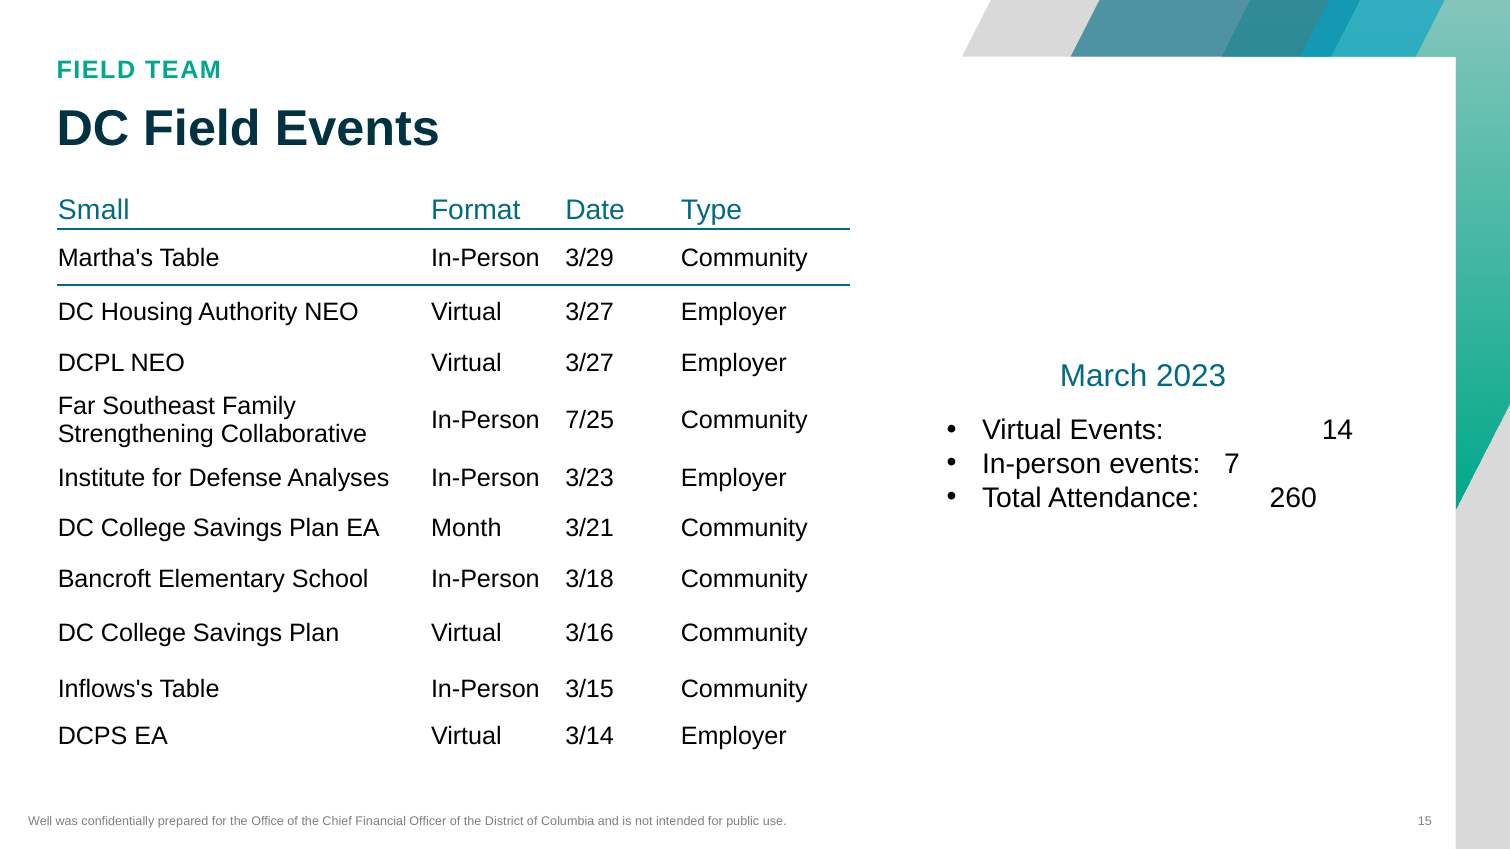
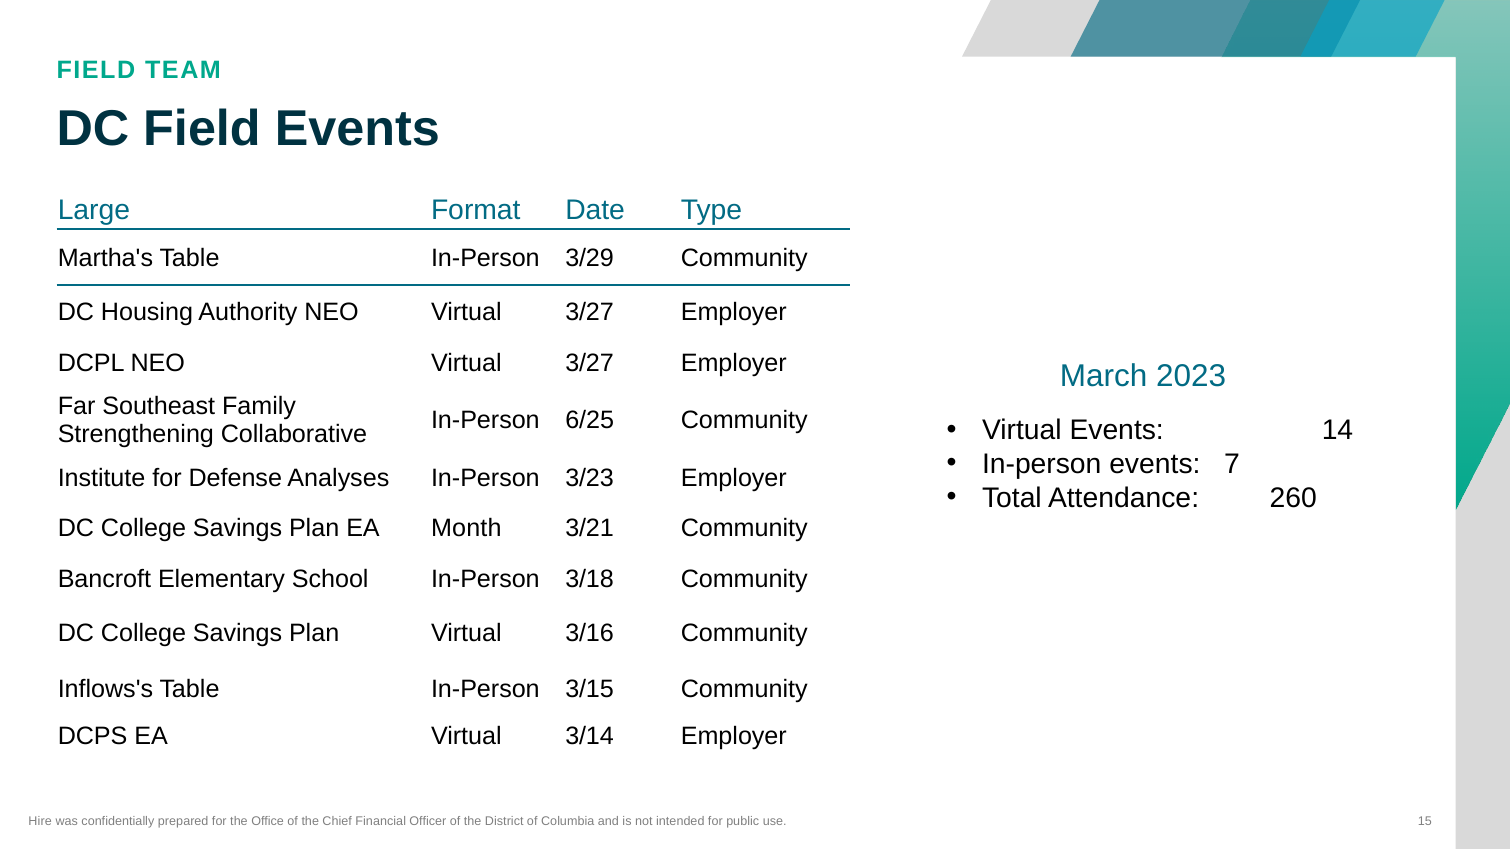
Small: Small -> Large
7/25: 7/25 -> 6/25
Well: Well -> Hire
